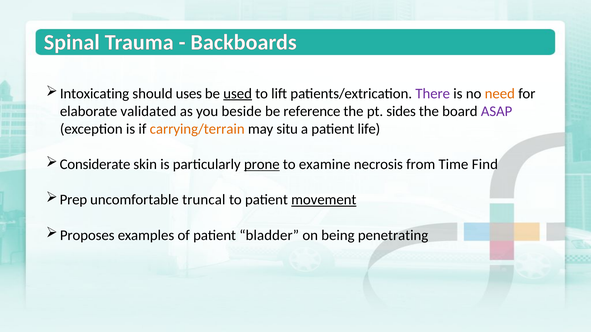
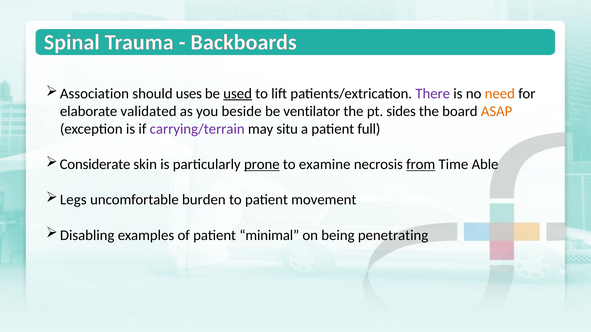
Intoxicating: Intoxicating -> Association
reference: reference -> ventilator
ASAP colour: purple -> orange
carrying/terrain colour: orange -> purple
life: life -> full
from underline: none -> present
Find: Find -> Able
Prep: Prep -> Legs
truncal: truncal -> burden
movement underline: present -> none
Proposes: Proposes -> Disabling
bladder: bladder -> minimal
